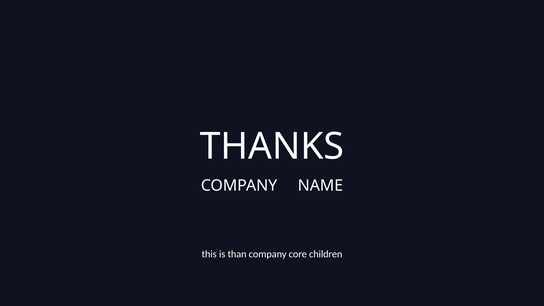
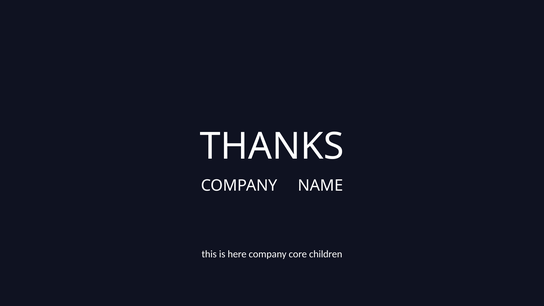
than: than -> here
